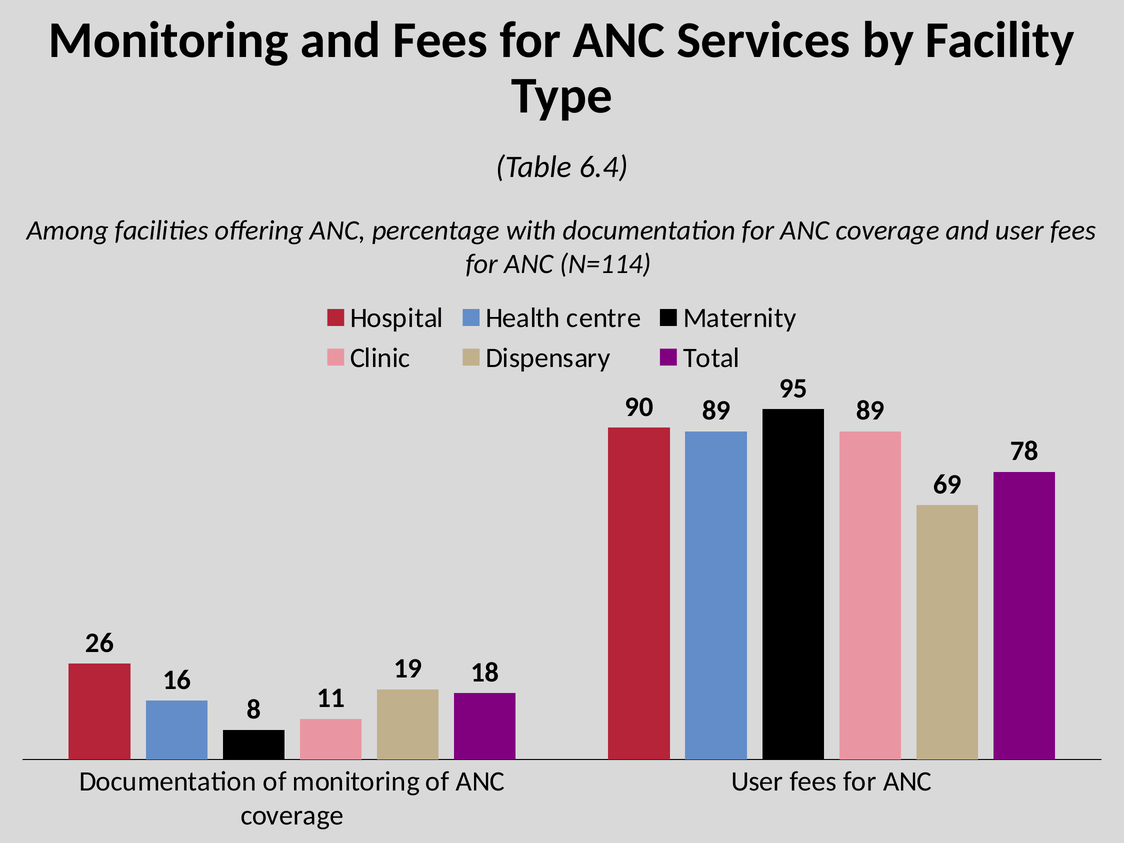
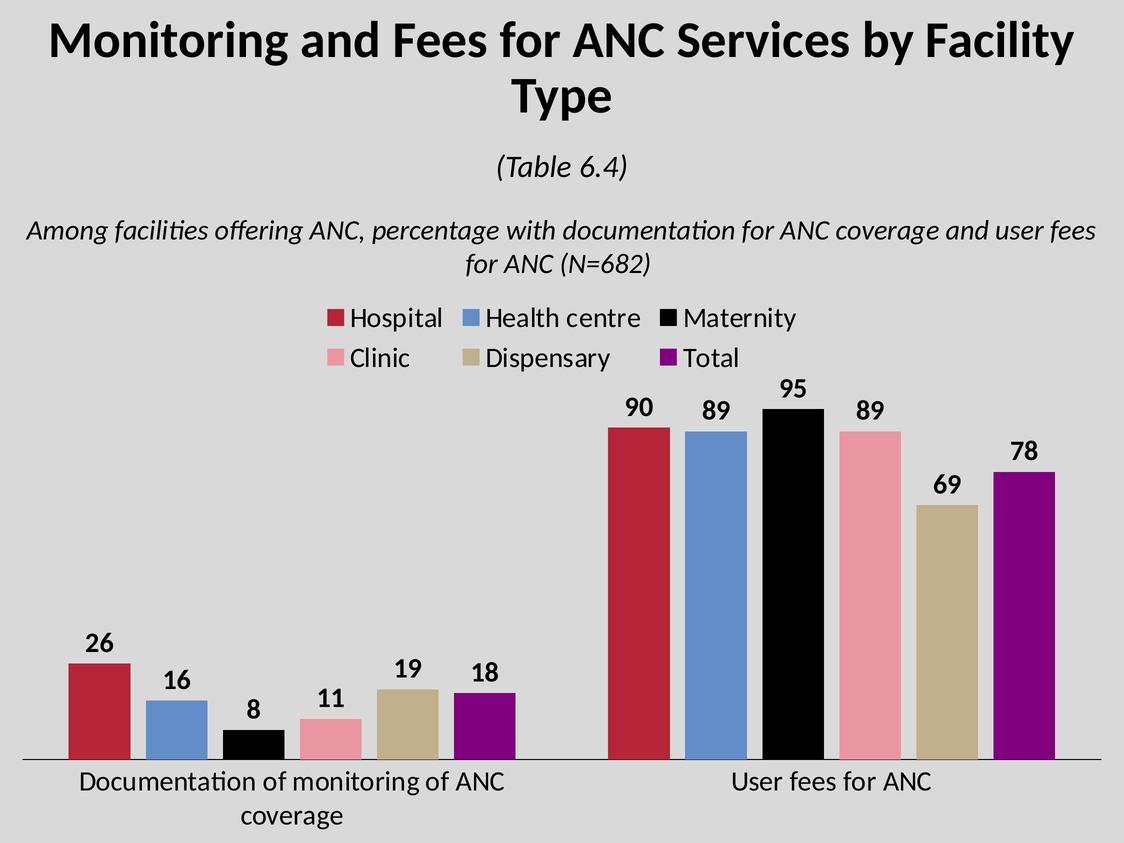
N=114: N=114 -> N=682
